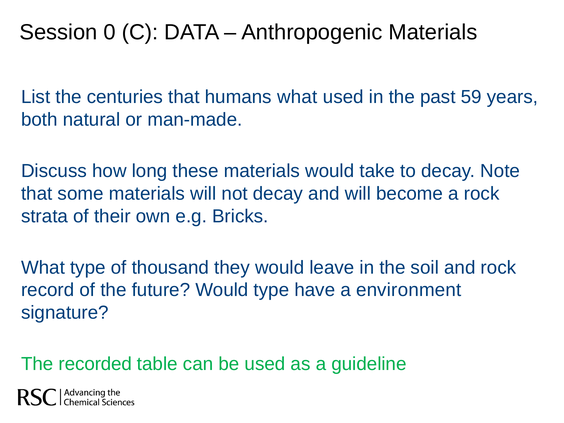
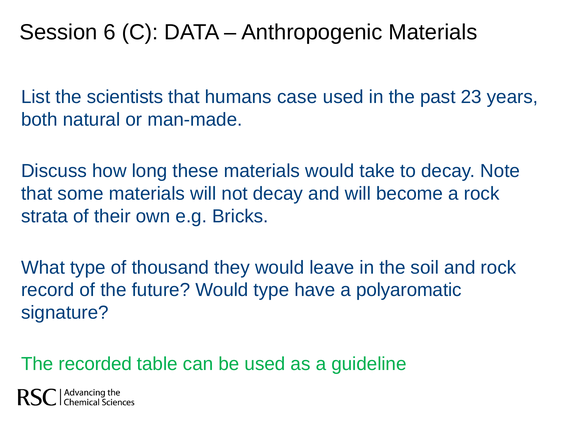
0: 0 -> 6
centuries: centuries -> scientists
humans what: what -> case
59: 59 -> 23
environment: environment -> polyaromatic
